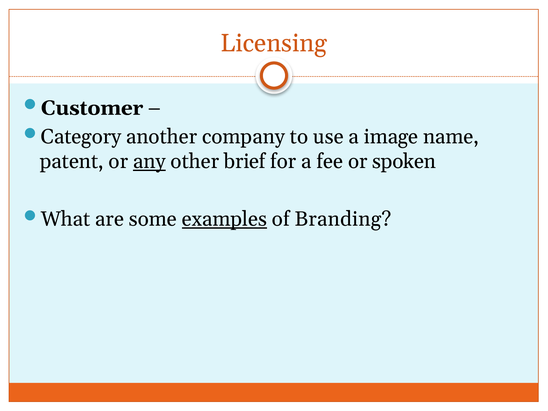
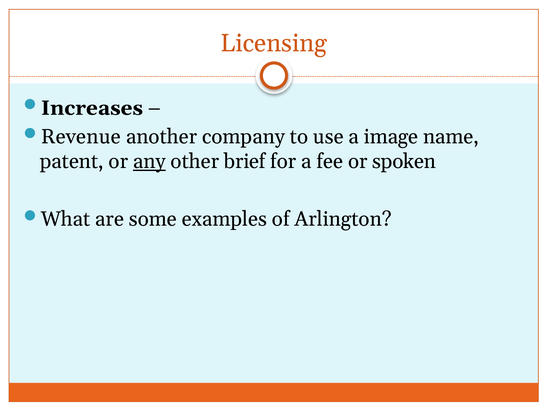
Customer: Customer -> Increases
Category: Category -> Revenue
examples underline: present -> none
Branding: Branding -> Arlington
